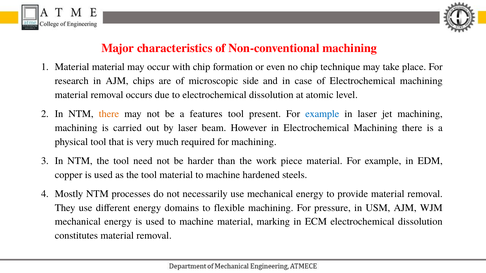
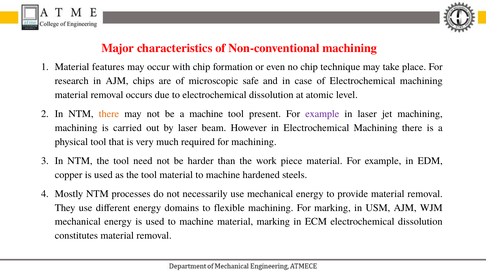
Material material: material -> features
side: side -> safe
a features: features -> machine
example at (322, 114) colour: blue -> purple
For pressure: pressure -> marking
